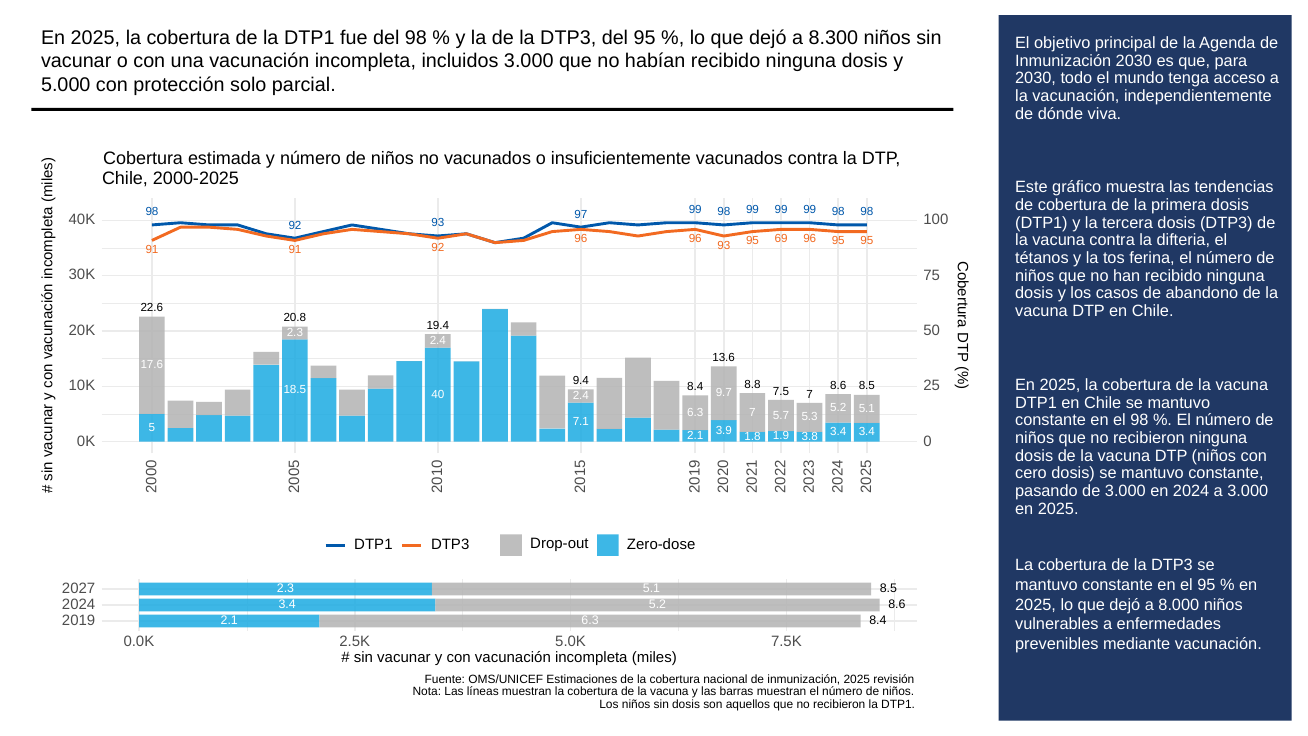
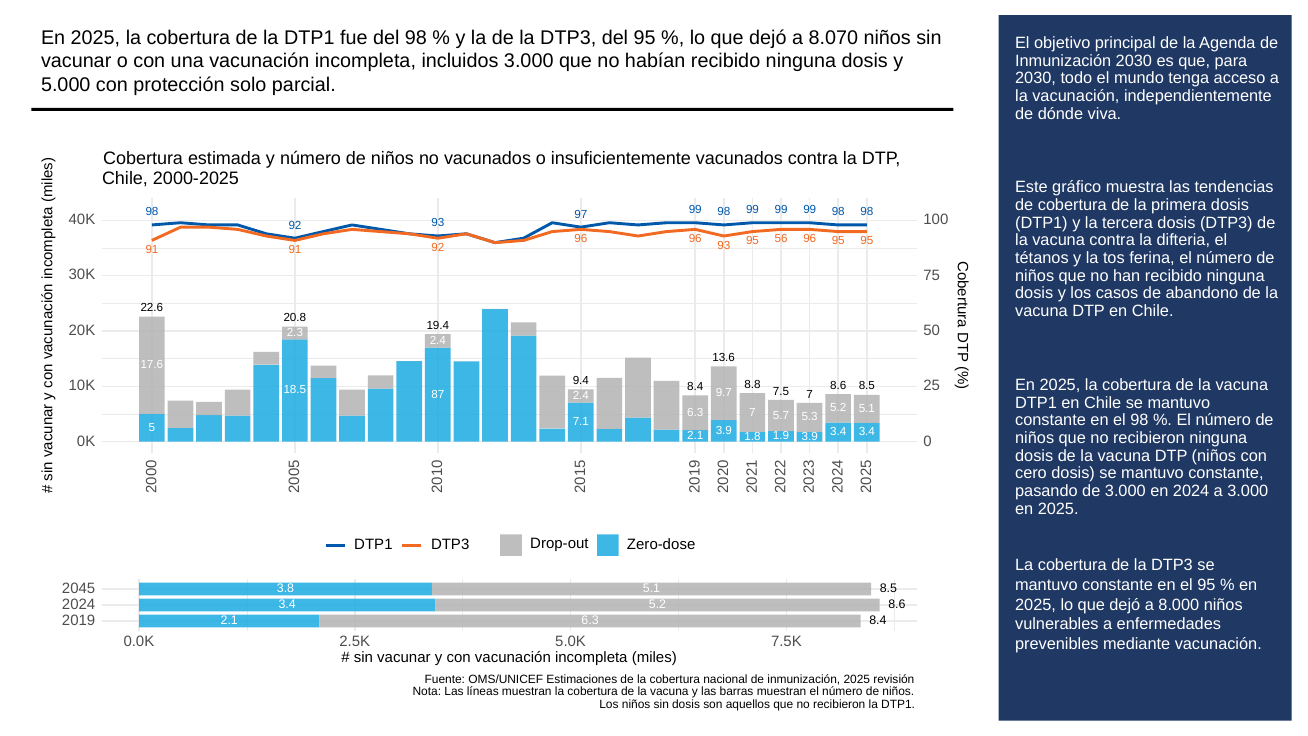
8.300: 8.300 -> 8.070
69: 69 -> 56
40: 40 -> 87
1.9 3.8: 3.8 -> 3.9
2027: 2027 -> 2045
2.3 at (285, 588): 2.3 -> 3.8
